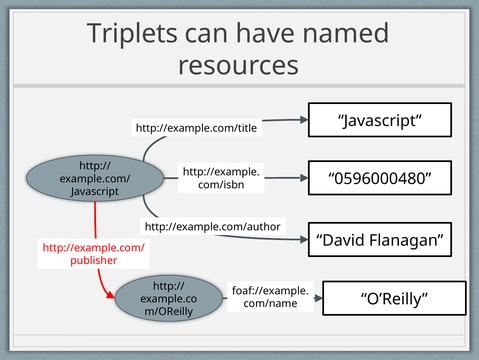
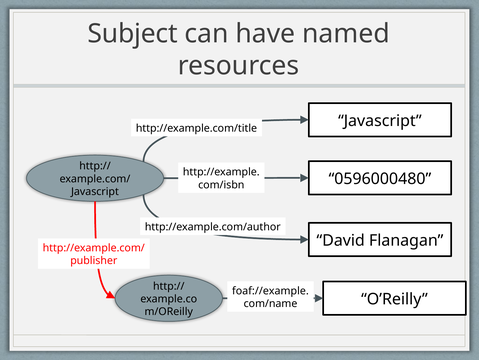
Triplets: Triplets -> Subject
